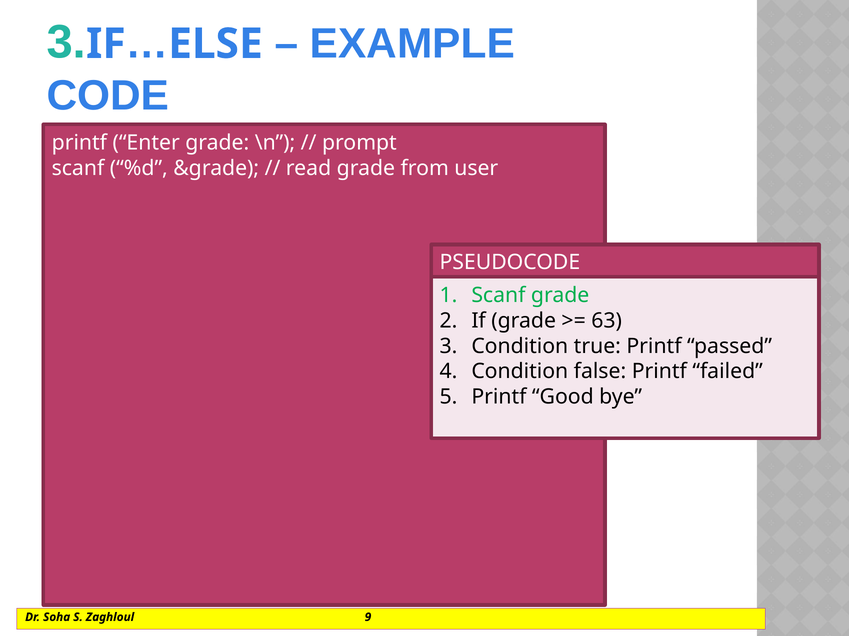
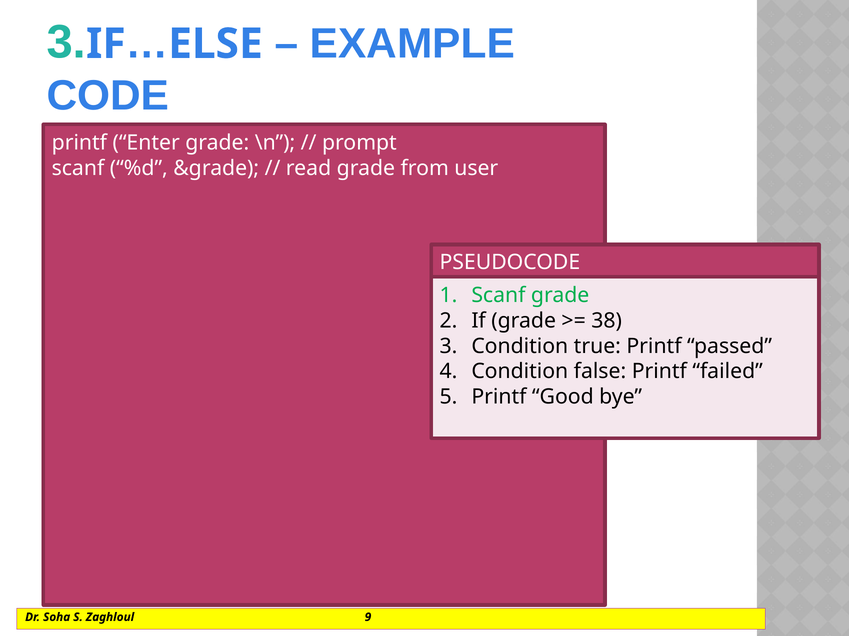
63: 63 -> 38
